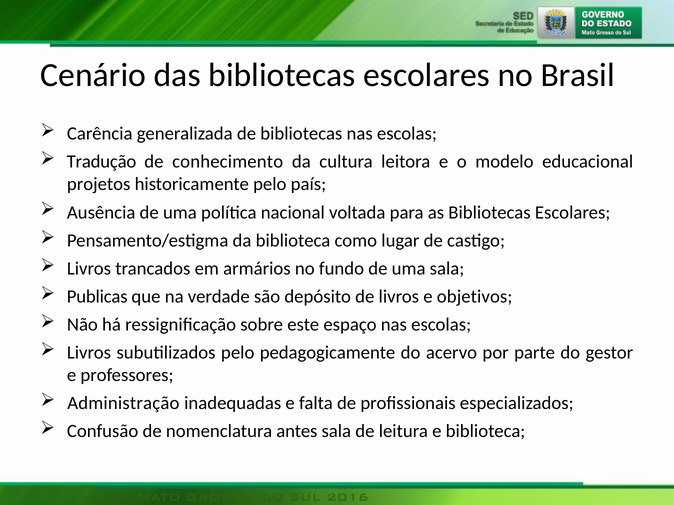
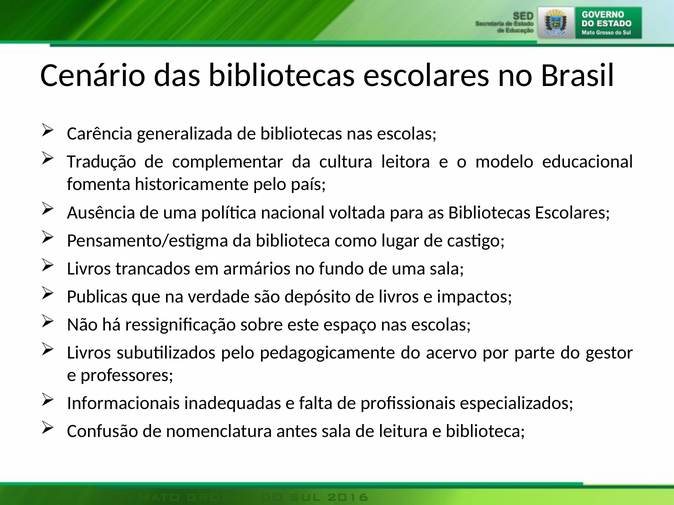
conhecimento: conhecimento -> complementar
projetos: projetos -> fomenta
objetivos: objetivos -> impactos
Administração: Administração -> Informacionais
